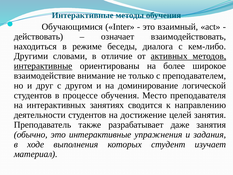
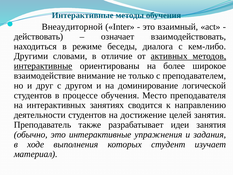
Обучающимися: Обучающимися -> Внеаудиторной
даже: даже -> идеи
